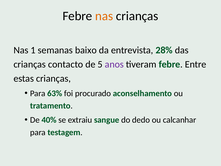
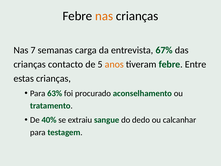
1: 1 -> 7
baixo: baixo -> carga
28%: 28% -> 67%
anos colour: purple -> orange
